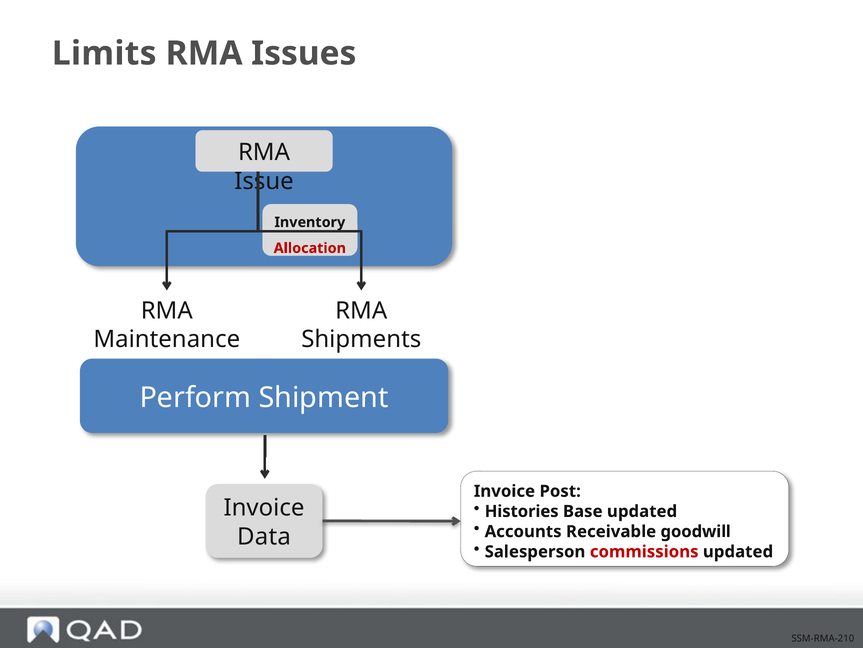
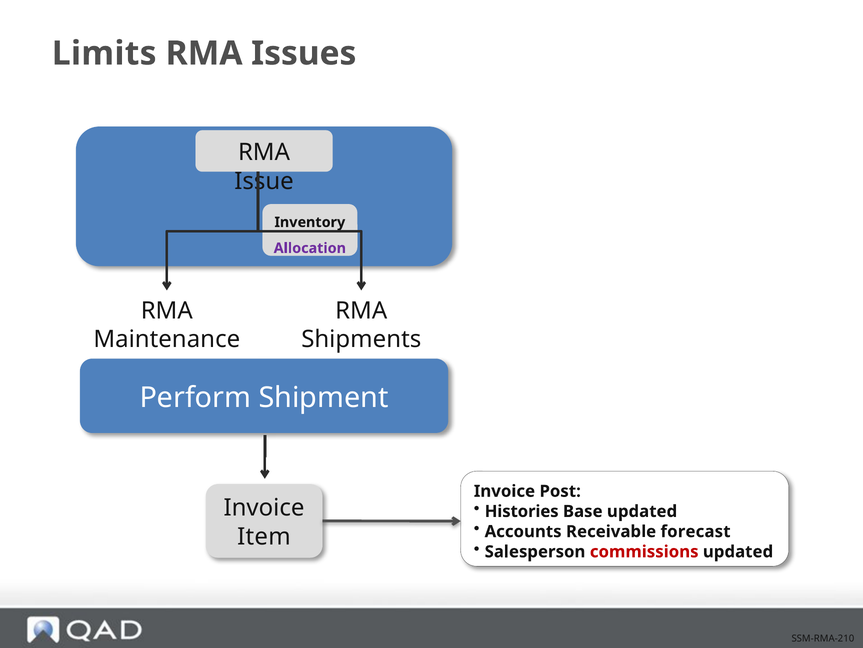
Allocation colour: red -> purple
goodwill: goodwill -> forecast
Data: Data -> Item
